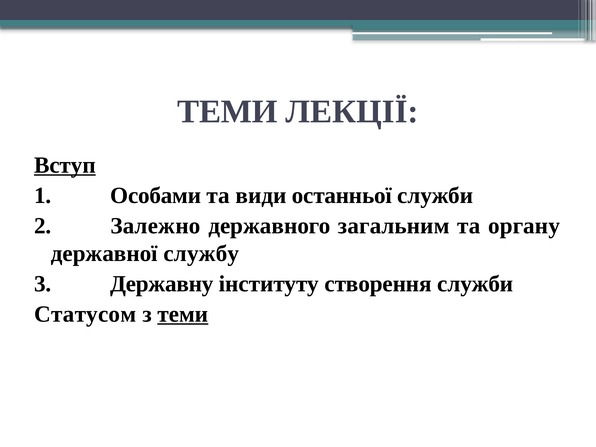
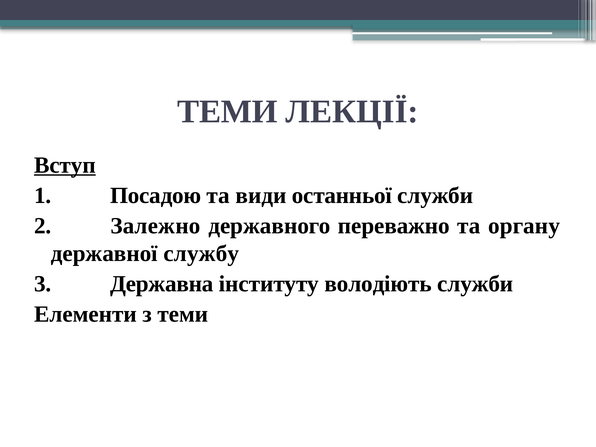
Особами: Особами -> Посадою
загальним: загальним -> переважно
Державну: Державну -> Державна
створення: створення -> володіють
Статусом: Статусом -> Елементи
теми at (183, 314) underline: present -> none
